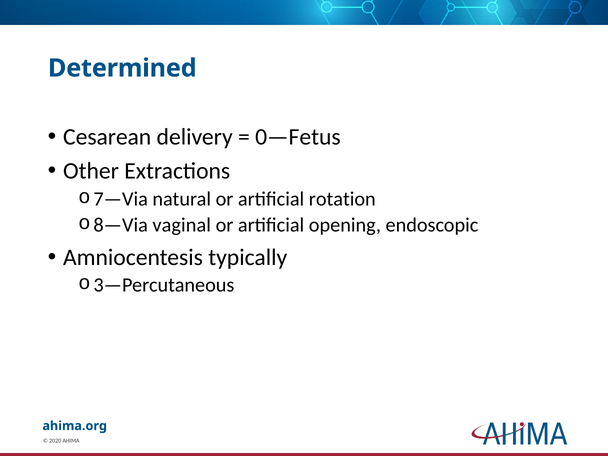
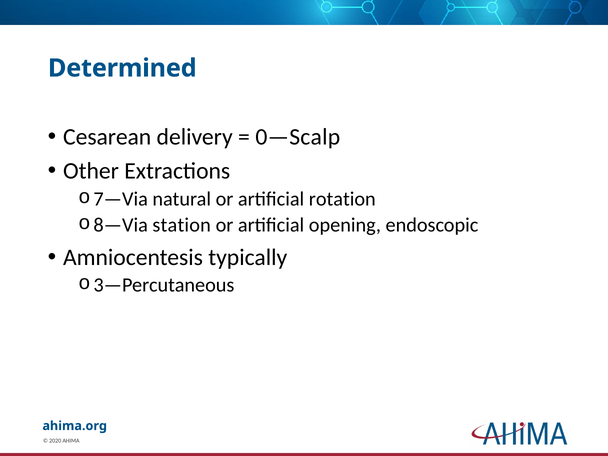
0—Fetus: 0—Fetus -> 0—Scalp
vaginal: vaginal -> station
